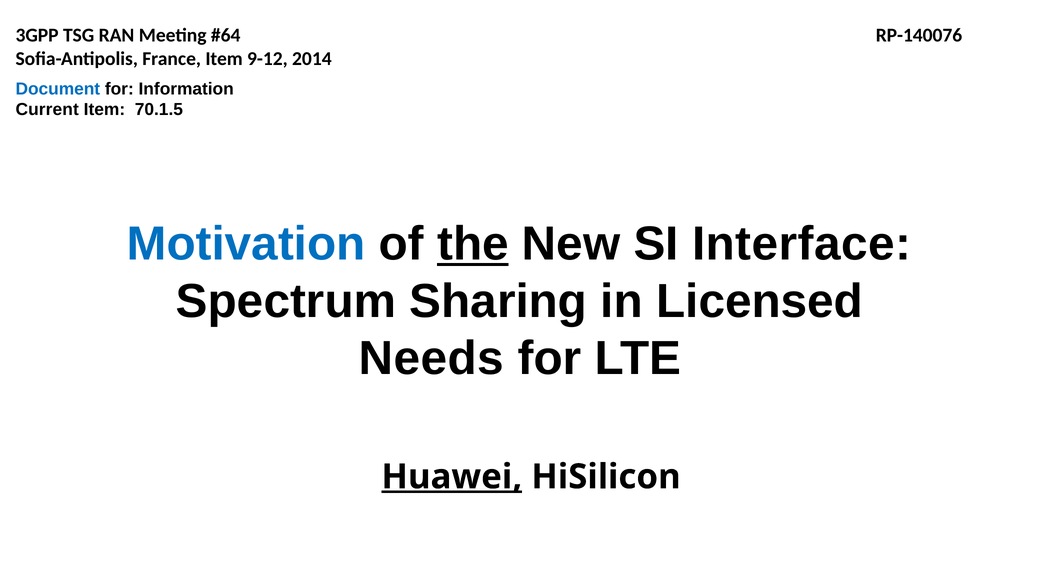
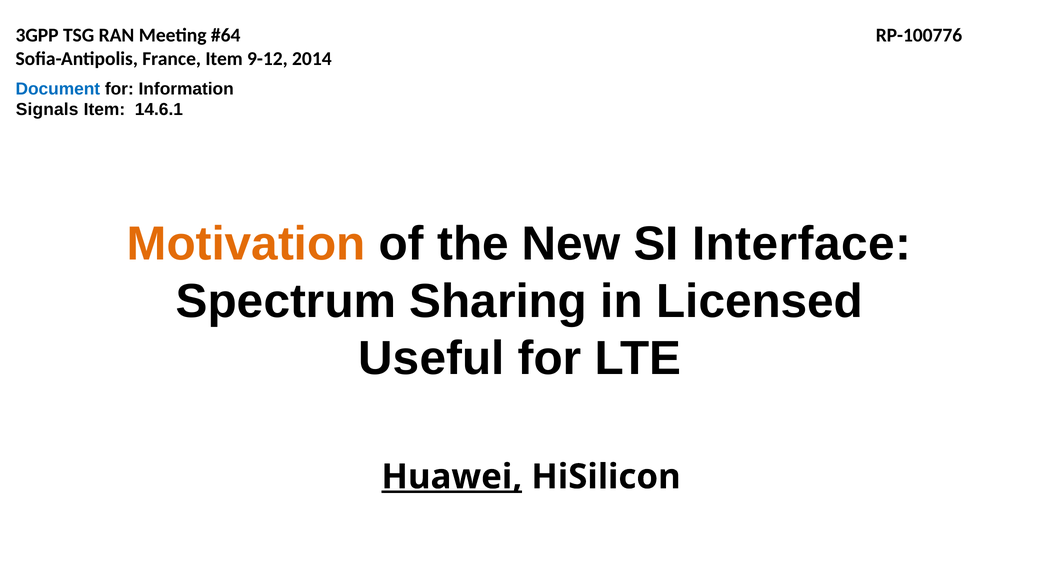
RP-140076: RP-140076 -> RP-100776
Current: Current -> Signals
70.1.5: 70.1.5 -> 14.6.1
Motivation colour: blue -> orange
the underline: present -> none
Needs: Needs -> Useful
